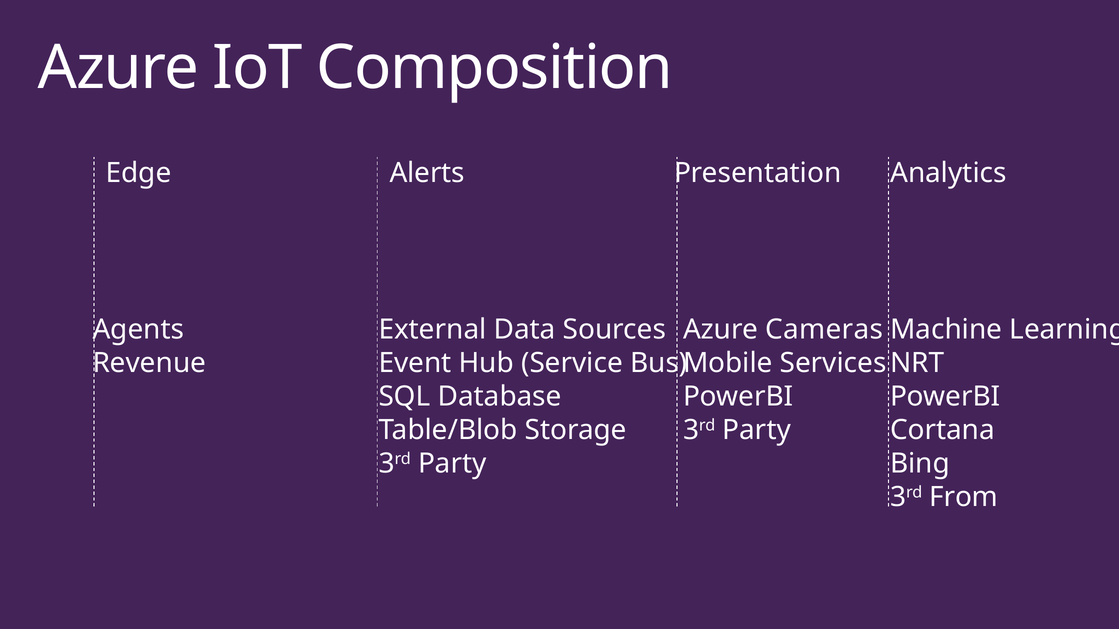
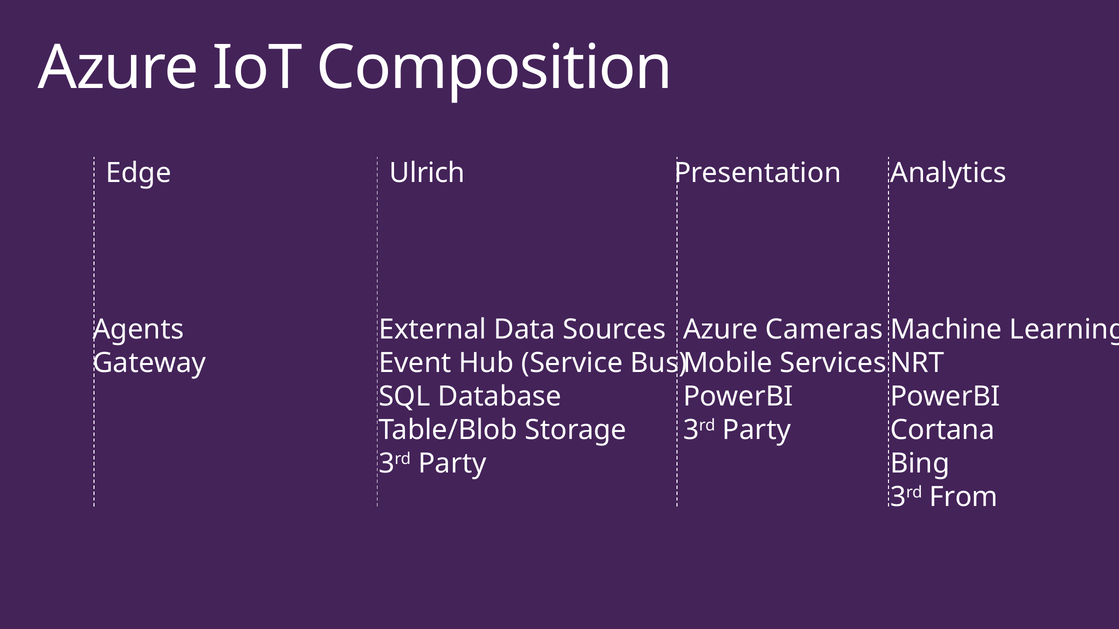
Alerts: Alerts -> Ulrich
Revenue: Revenue -> Gateway
